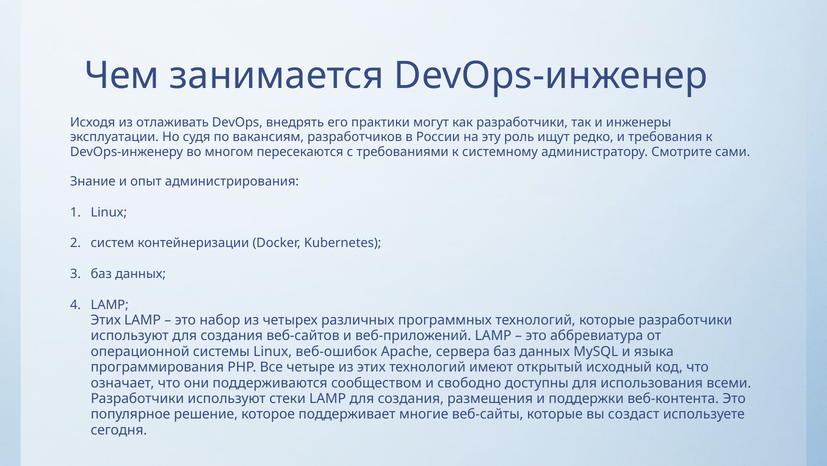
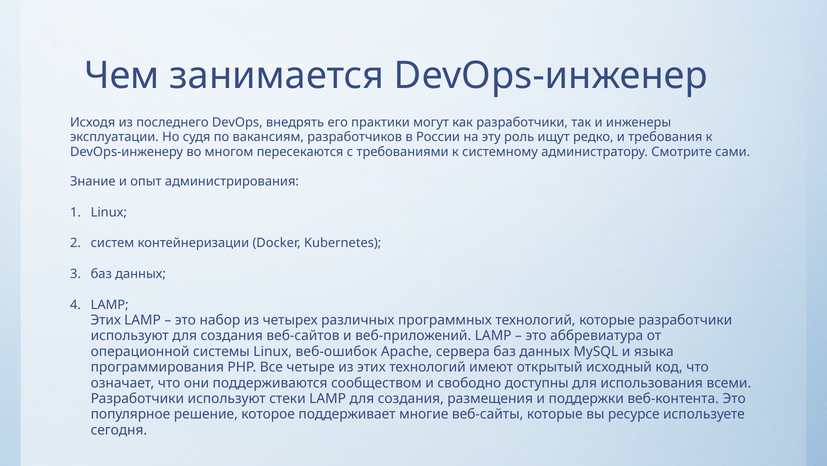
отлаживать: отлаживать -> последнего
создаст: создаст -> ресурсе
